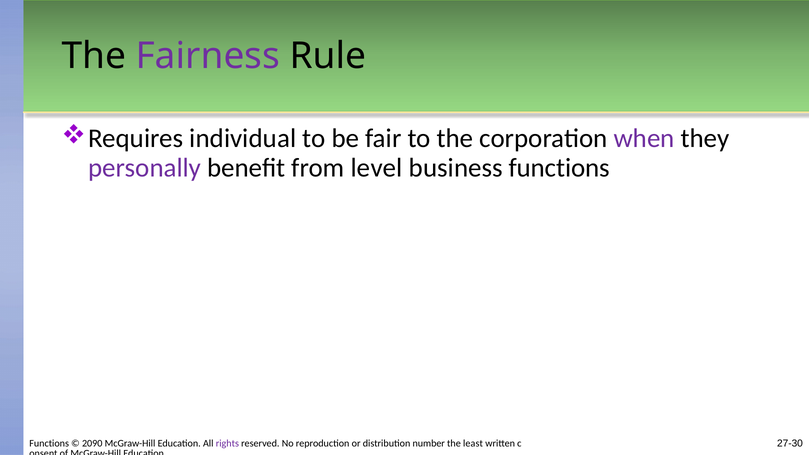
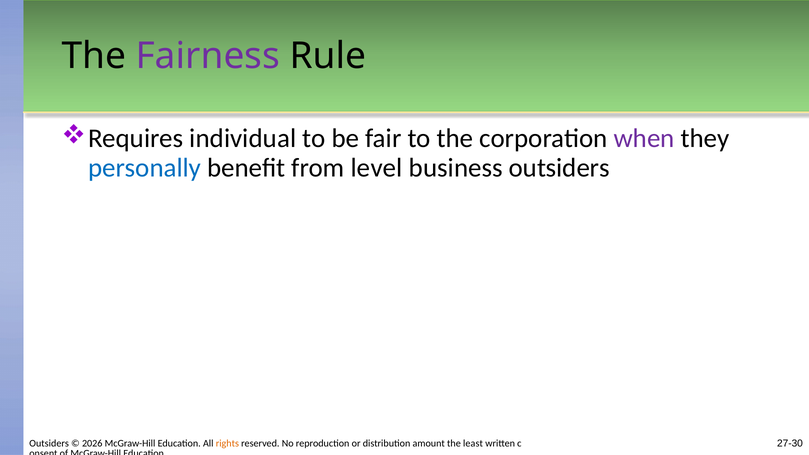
personally colour: purple -> blue
business functions: functions -> outsiders
Functions at (49, 444): Functions -> Outsiders
2090: 2090 -> 2026
rights colour: purple -> orange
number: number -> amount
